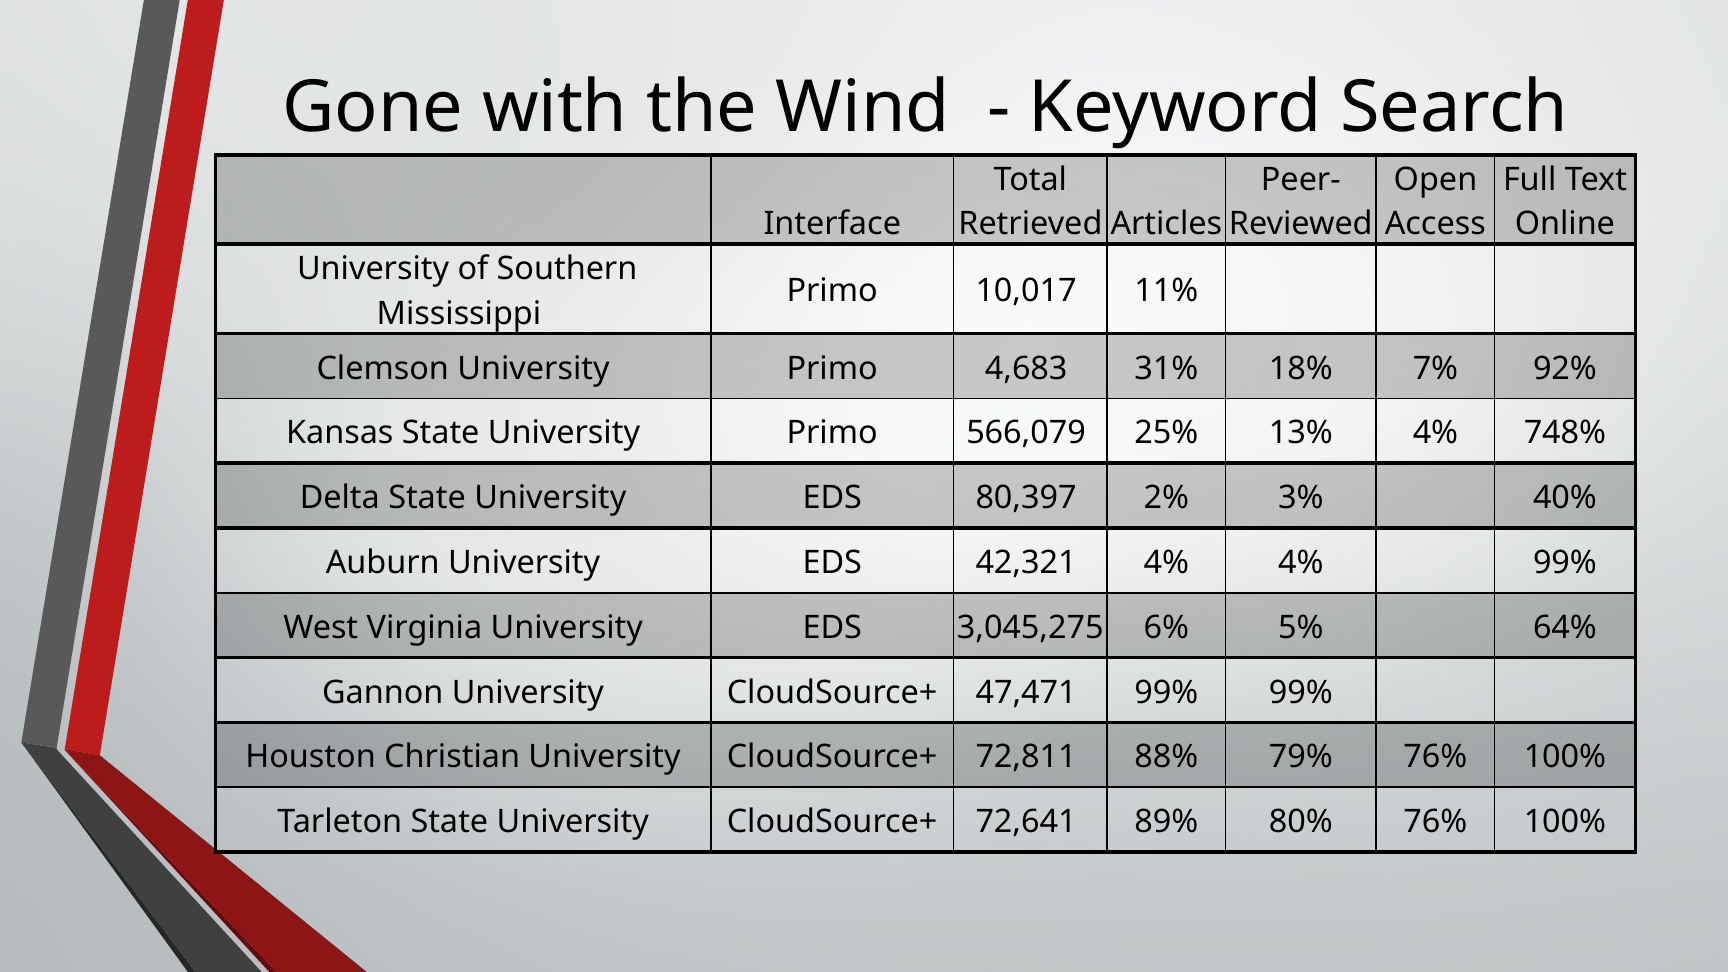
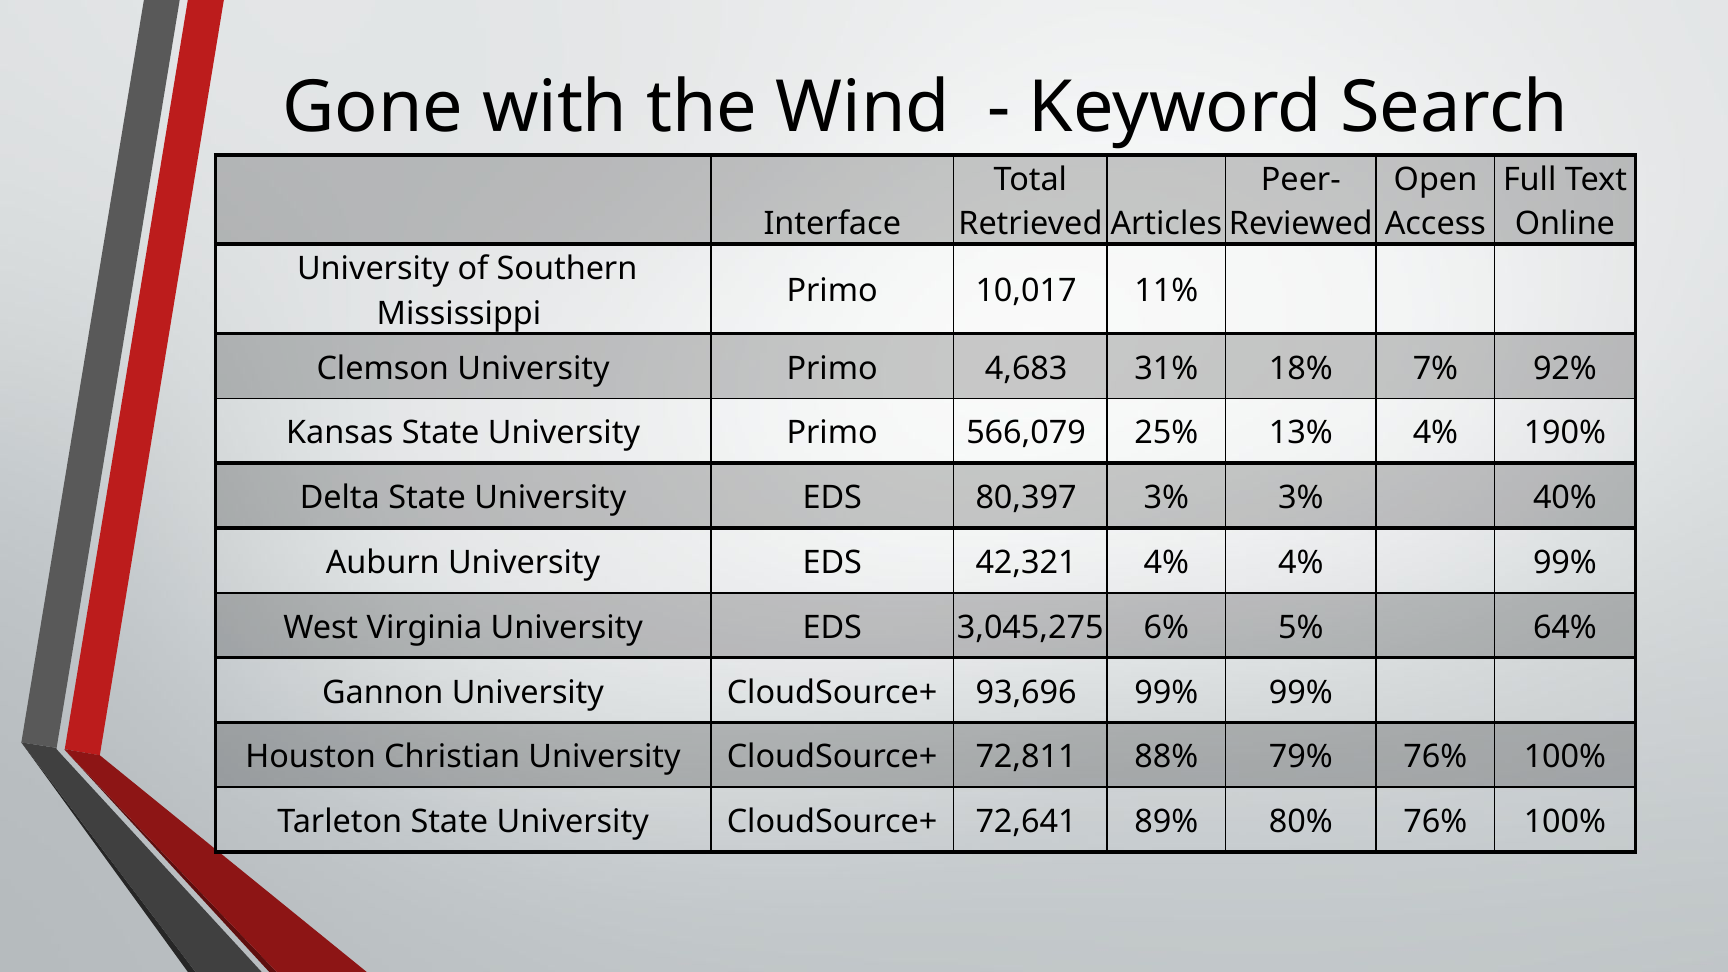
748%: 748% -> 190%
80,397 2%: 2% -> 3%
47,471: 47,471 -> 93,696
